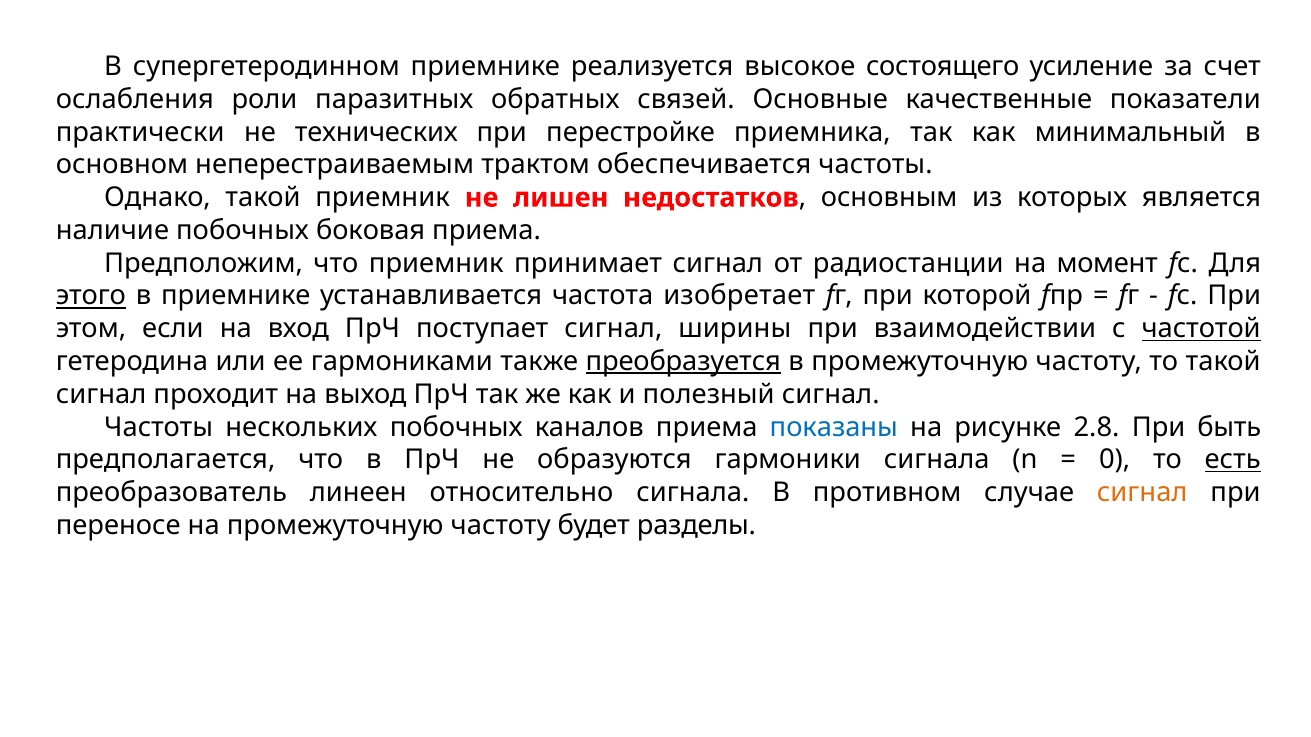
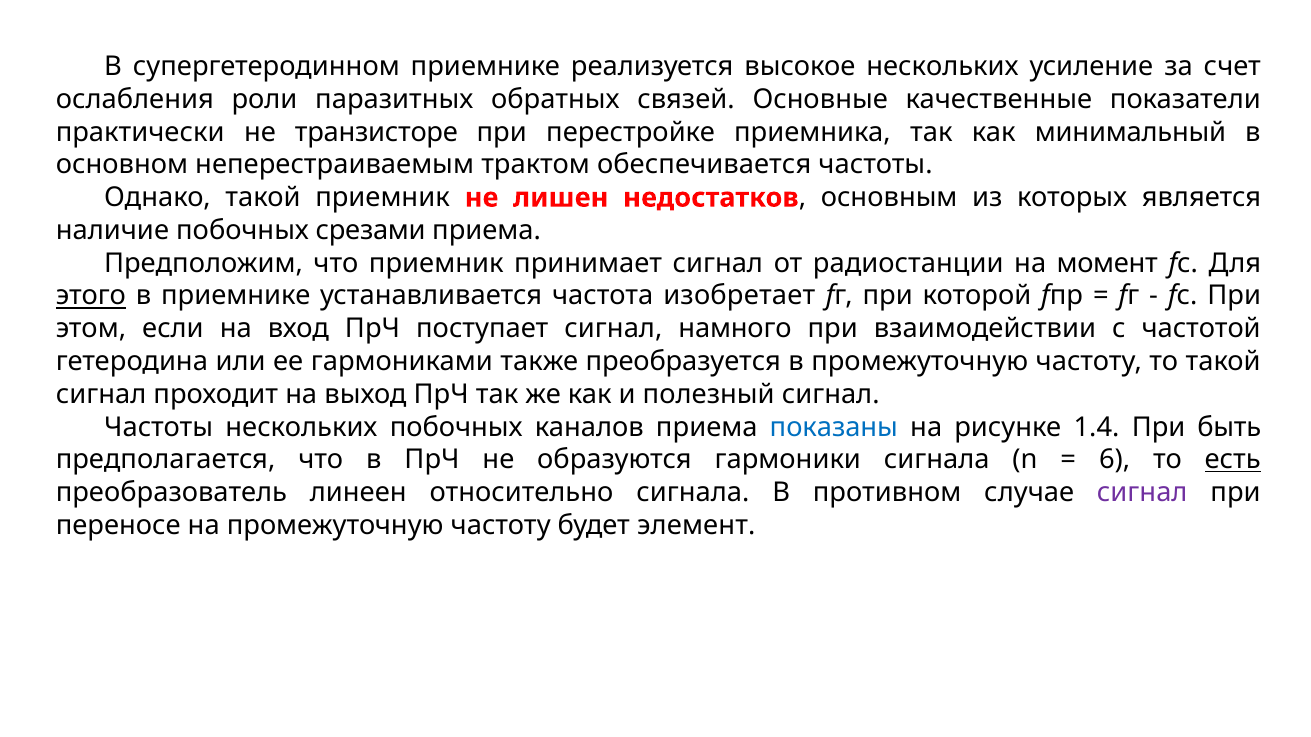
высокое состоящего: состоящего -> нескольких
технических: технических -> транзисторе
боковая: боковая -> срезами
ширины: ширины -> намного
частотой underline: present -> none
преобразуется underline: present -> none
2.8: 2.8 -> 1.4
0: 0 -> 6
сигнал at (1142, 493) colour: orange -> purple
разделы: разделы -> элемент
